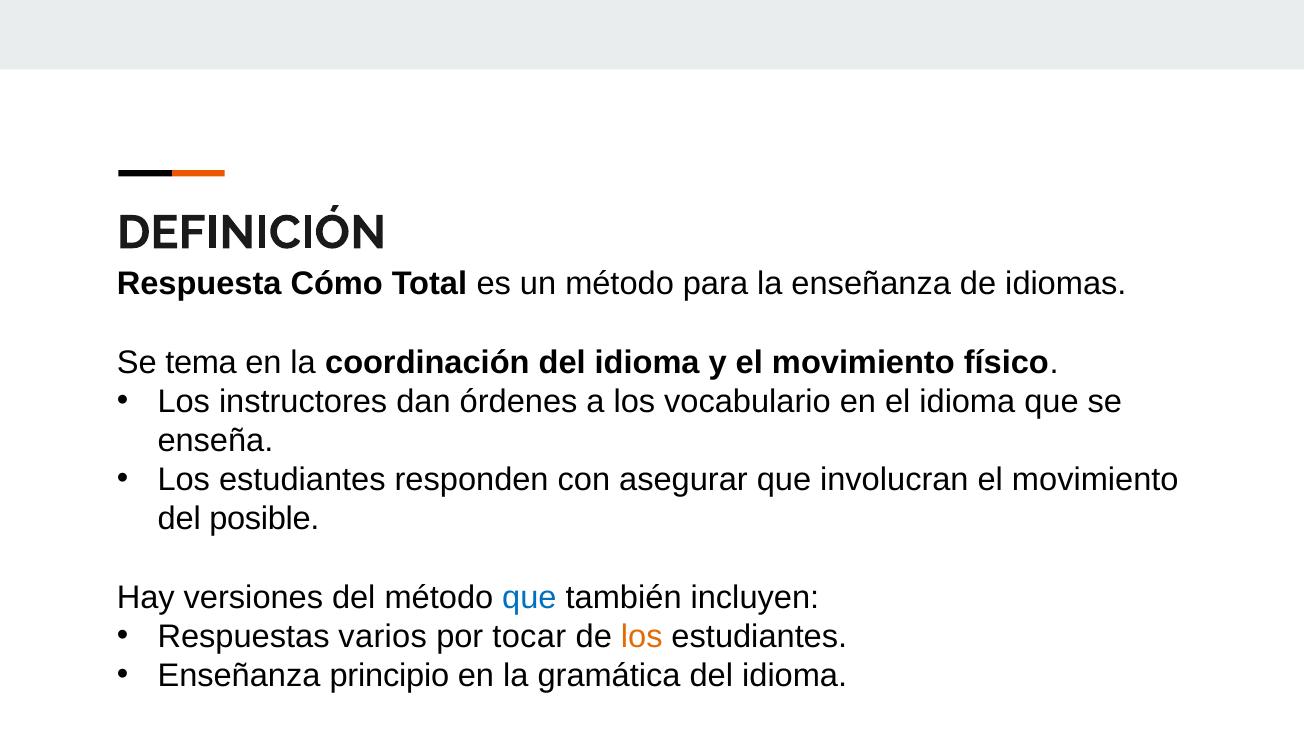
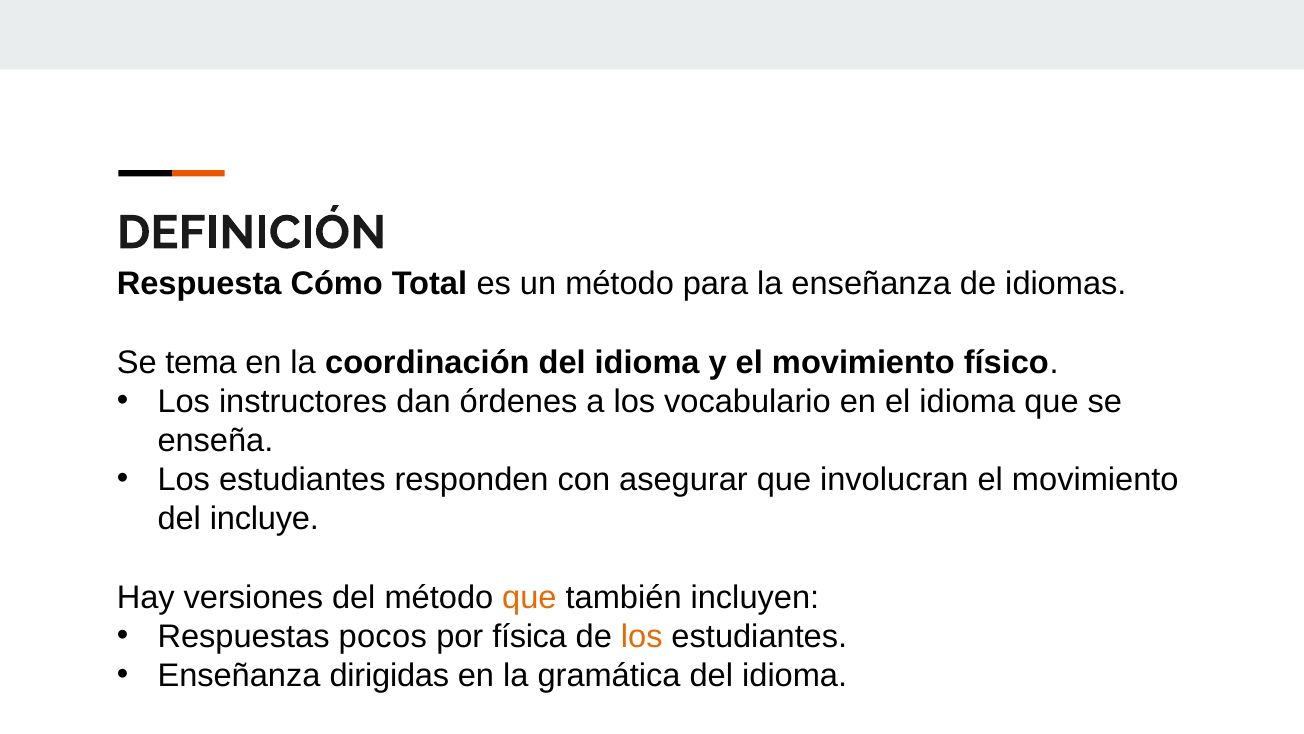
posible: posible -> incluye
que at (529, 597) colour: blue -> orange
varios: varios -> pocos
tocar: tocar -> física
principio: principio -> dirigidas
